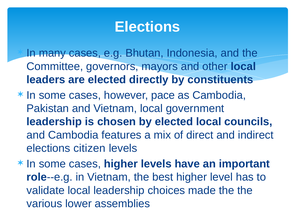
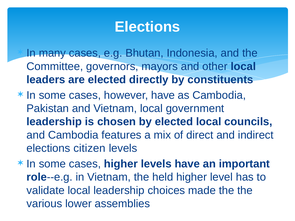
however pace: pace -> have
best: best -> held
